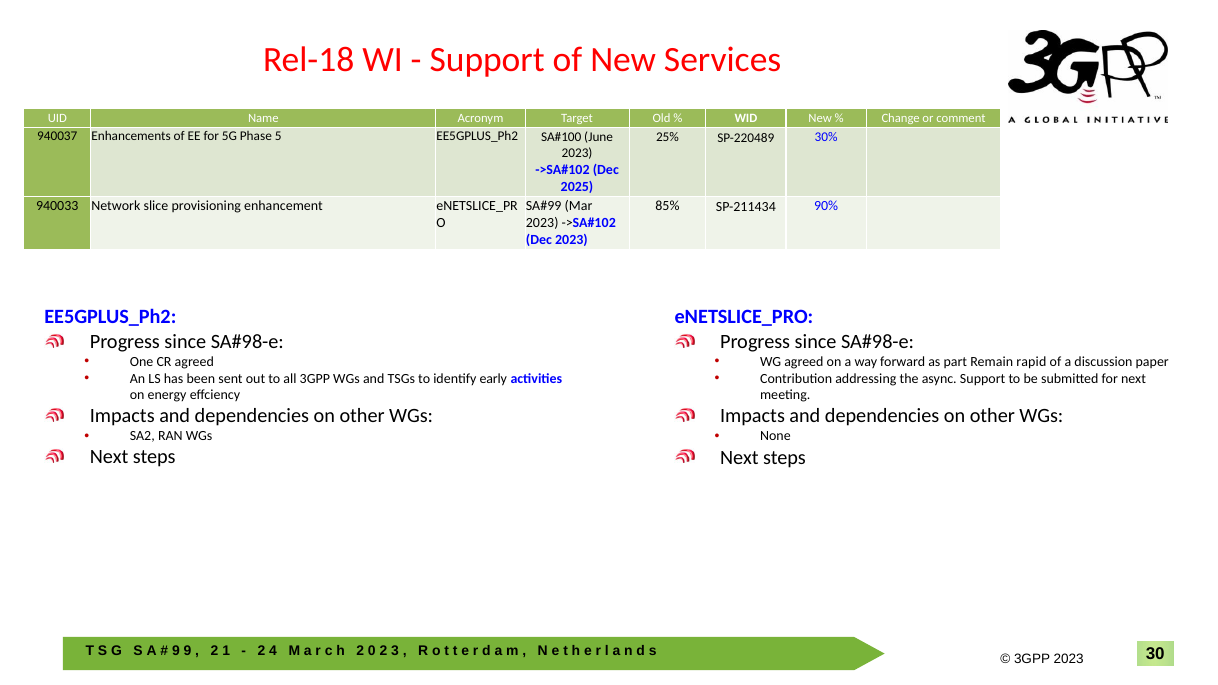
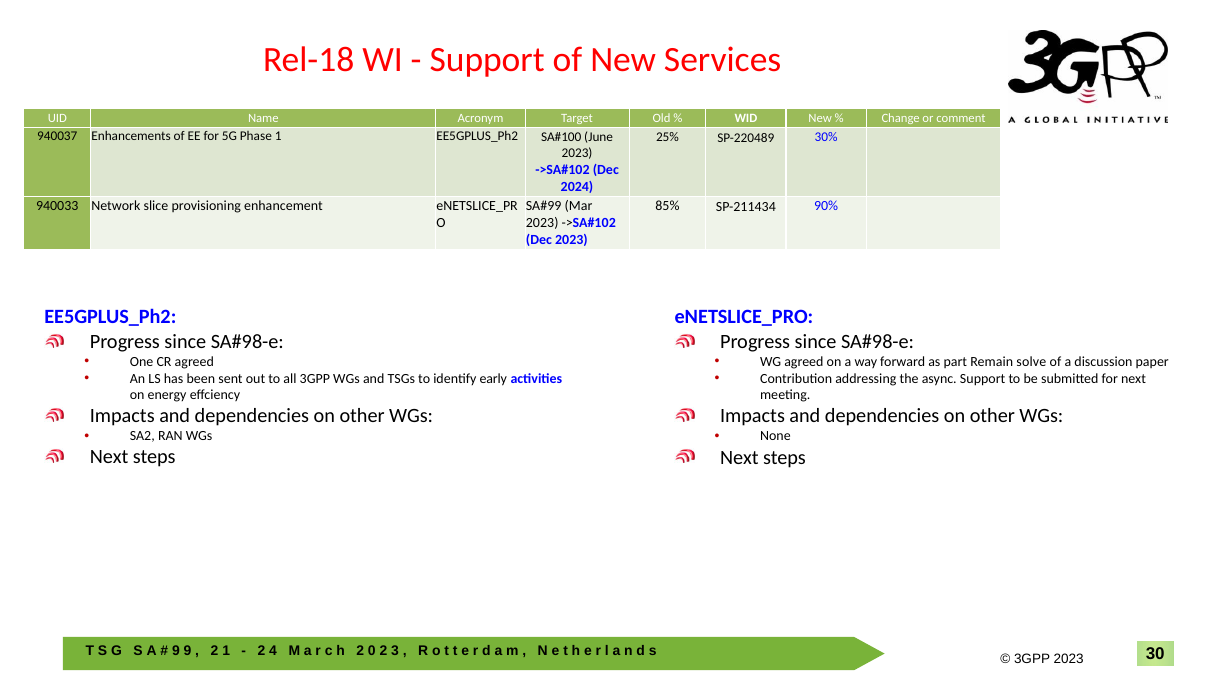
Phase 5: 5 -> 1
2025: 2025 -> 2024
rapid: rapid -> solve
